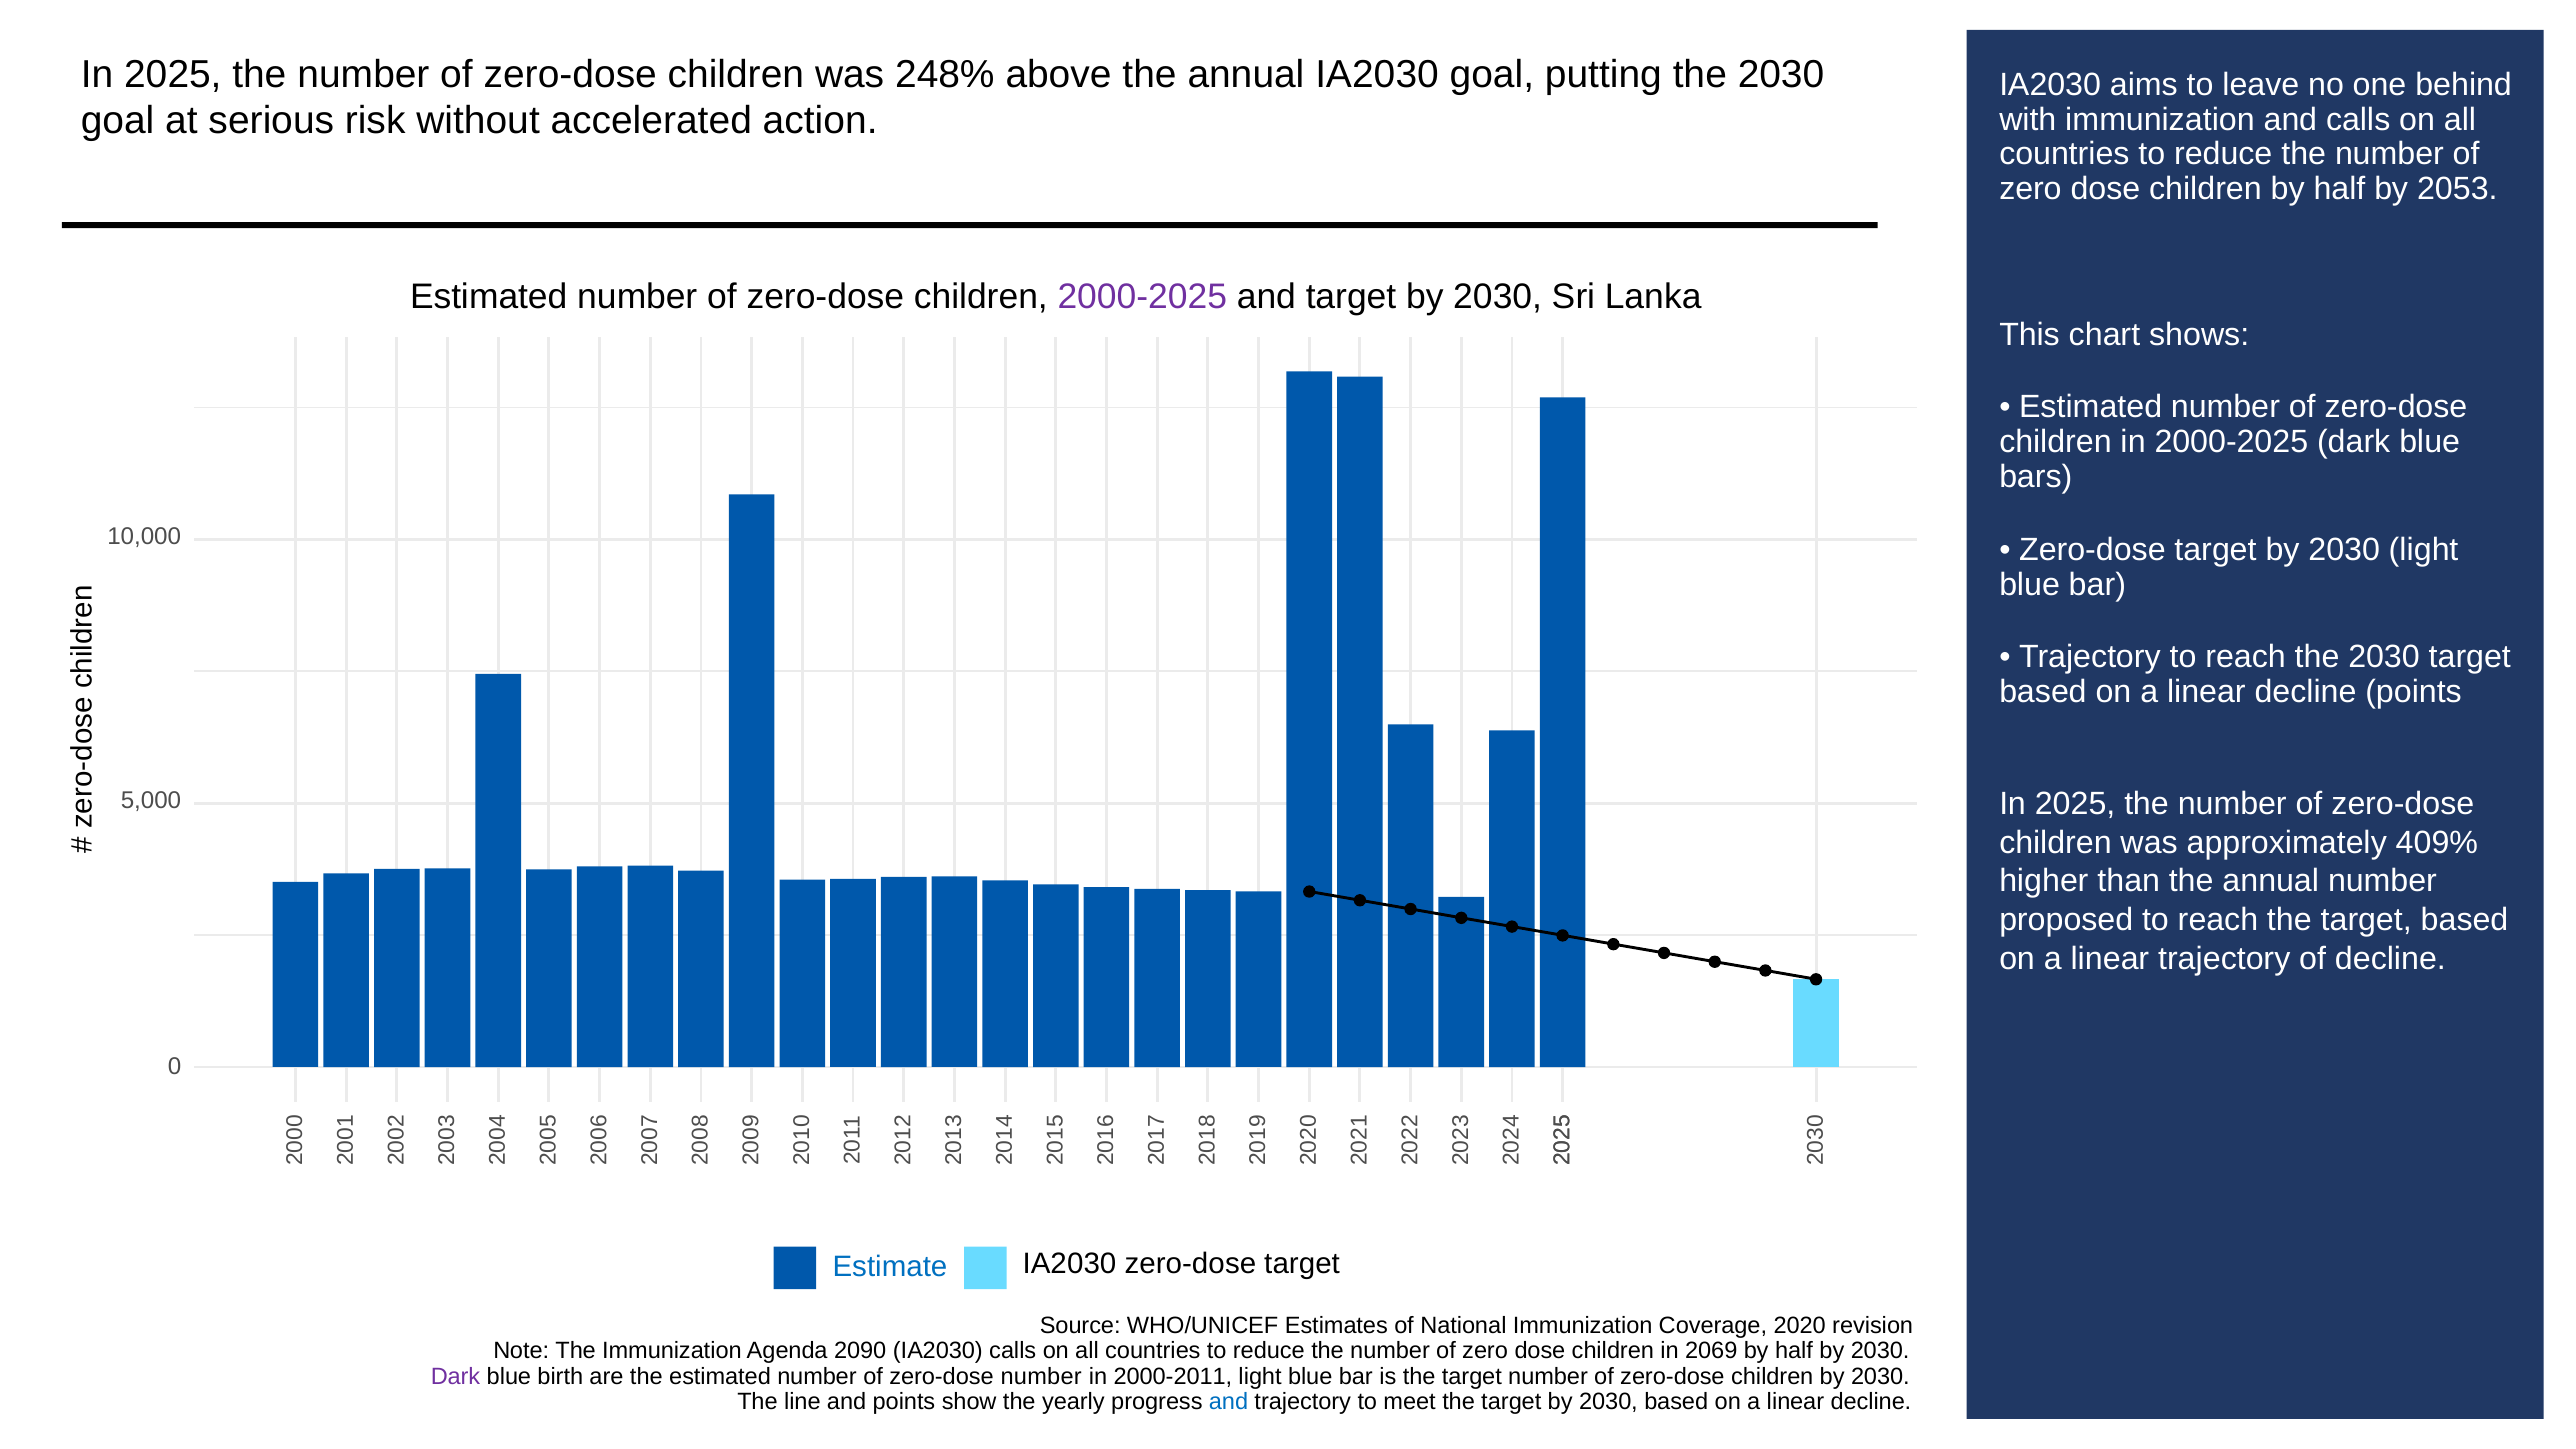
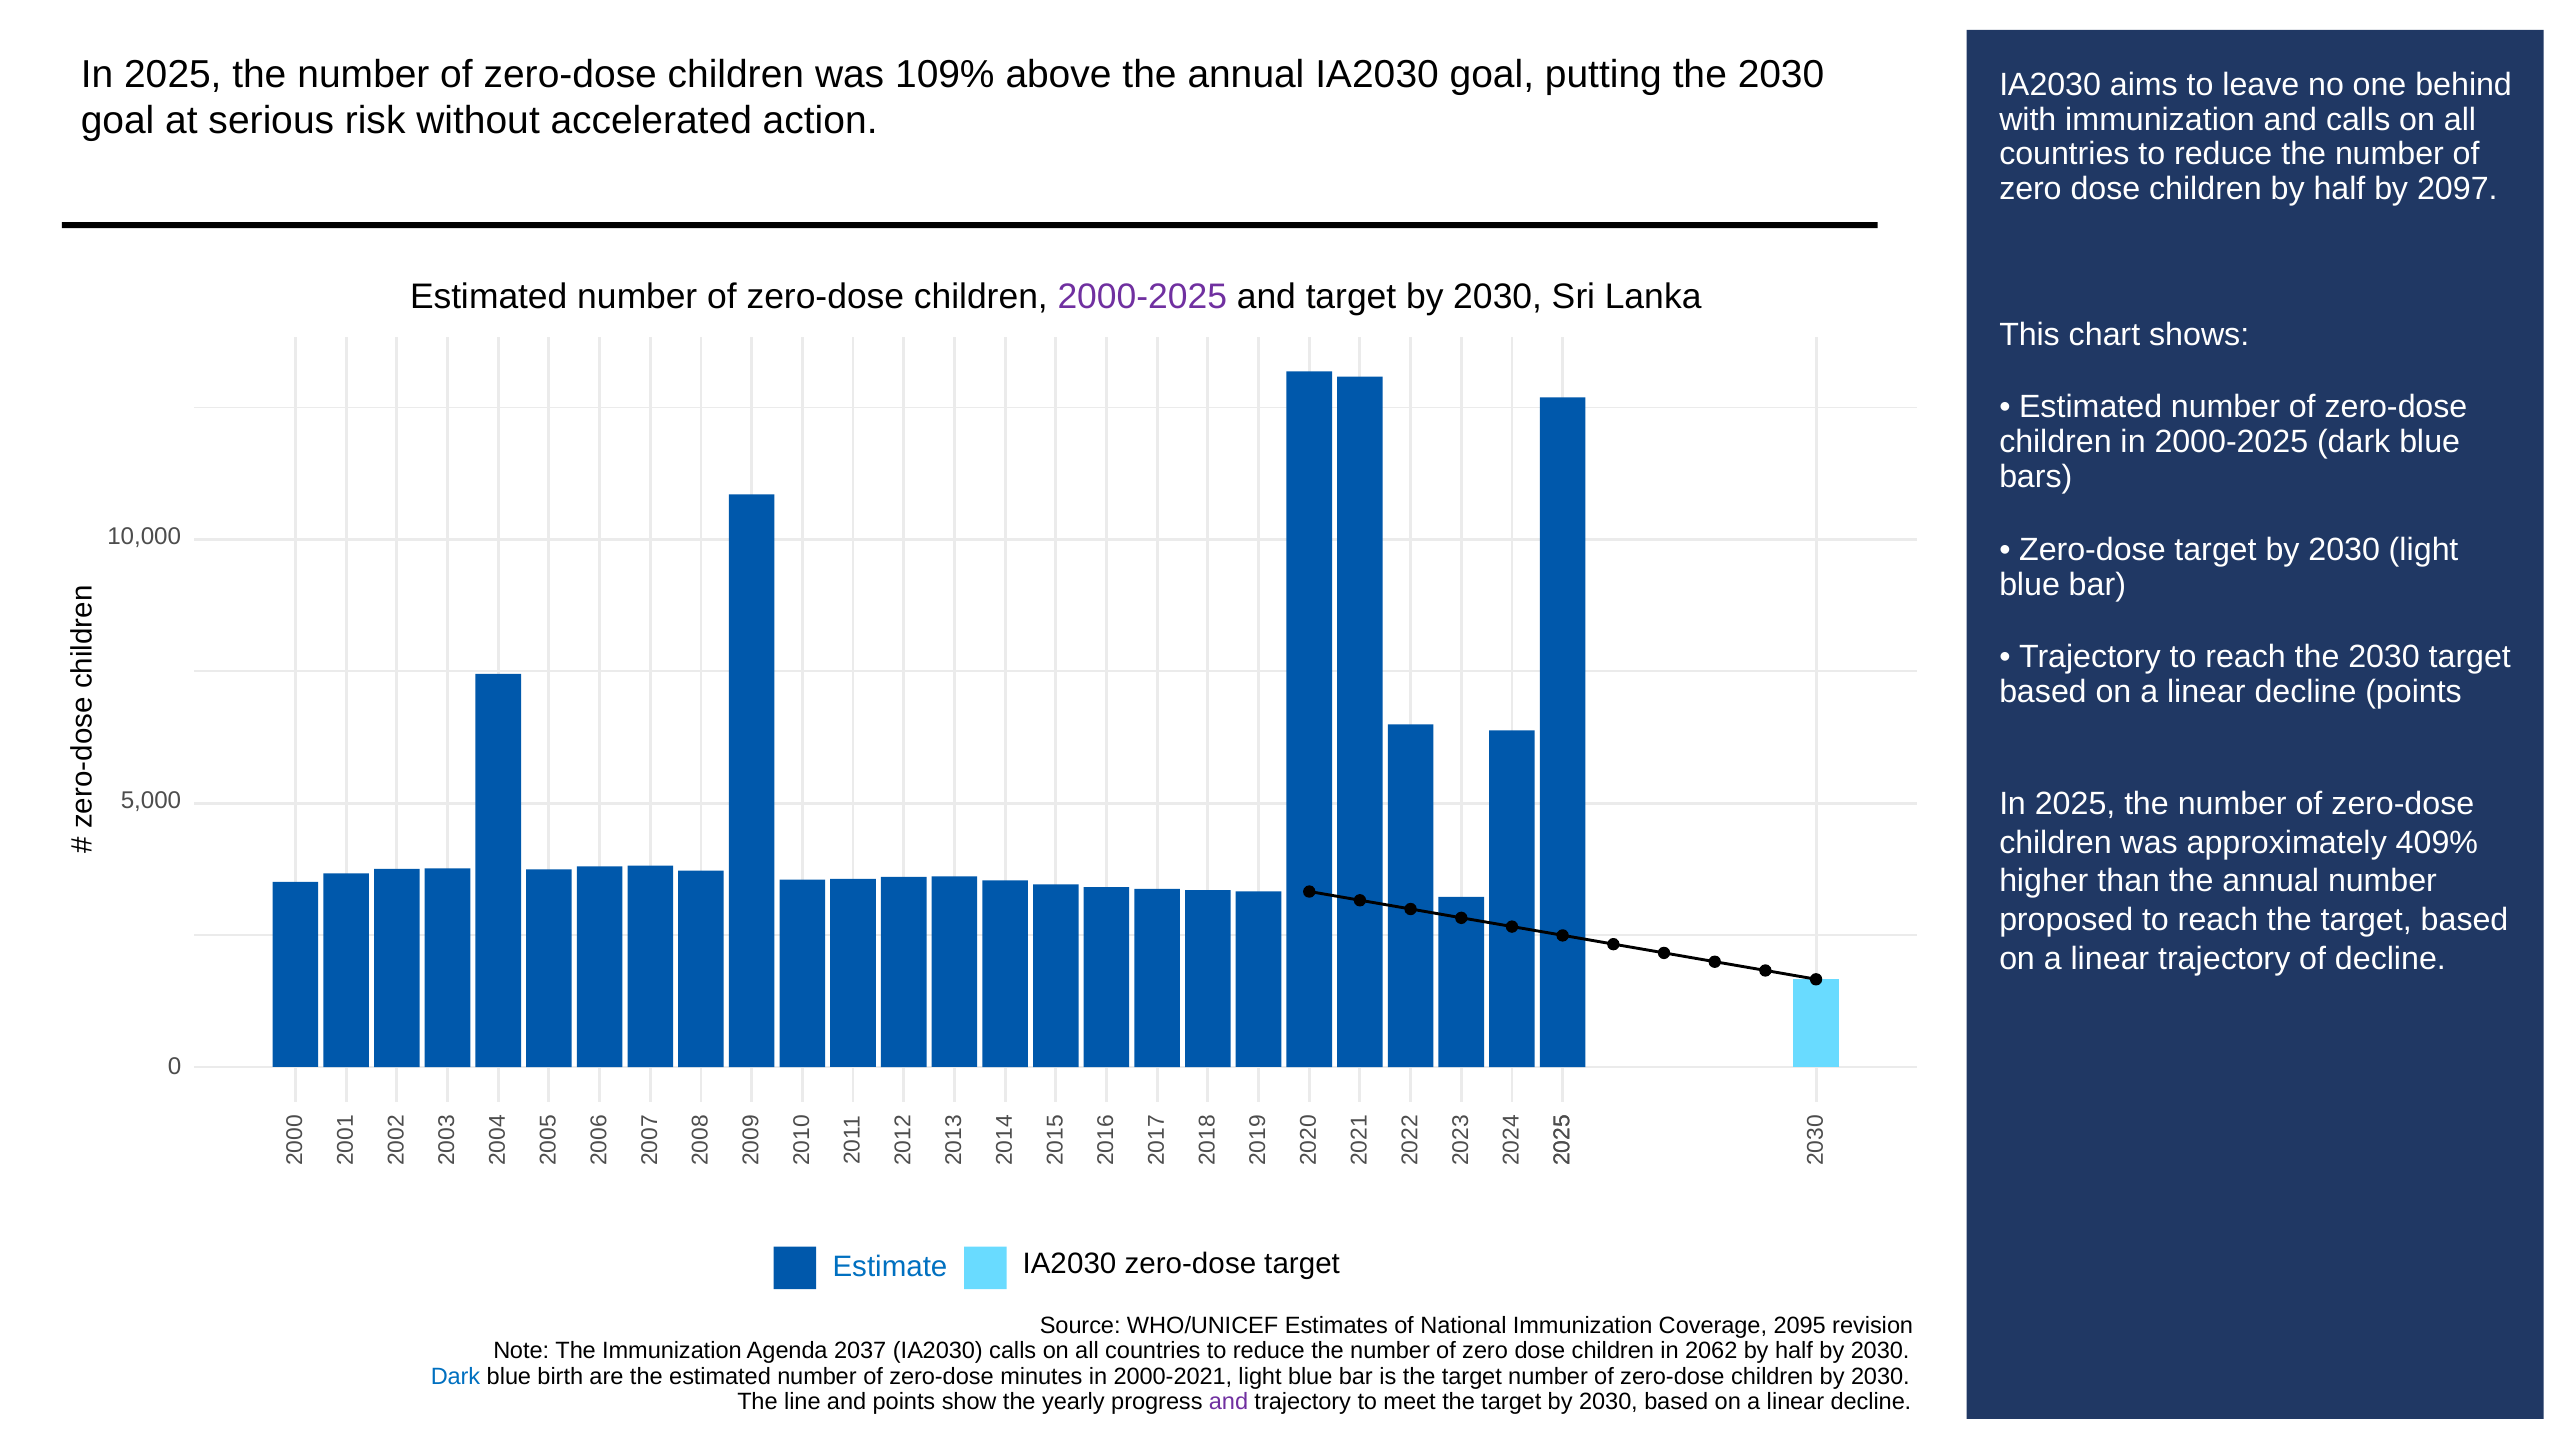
248%: 248% -> 109%
2053: 2053 -> 2097
2020: 2020 -> 2095
2090: 2090 -> 2037
2069: 2069 -> 2062
Dark at (456, 1377) colour: purple -> blue
zero-dose number: number -> minutes
2000-2011: 2000-2011 -> 2000-2021
and at (1229, 1402) colour: blue -> purple
